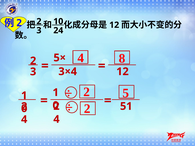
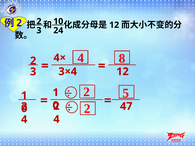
5×: 5× -> 4×
51: 51 -> 47
